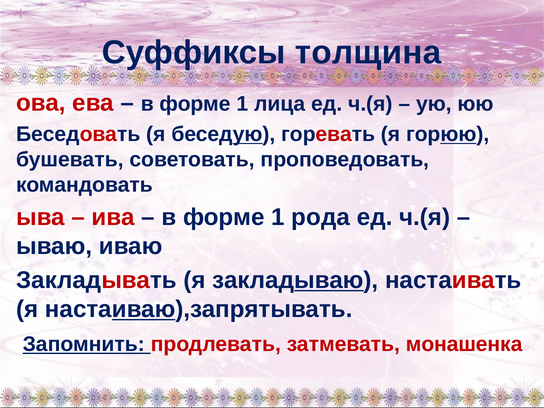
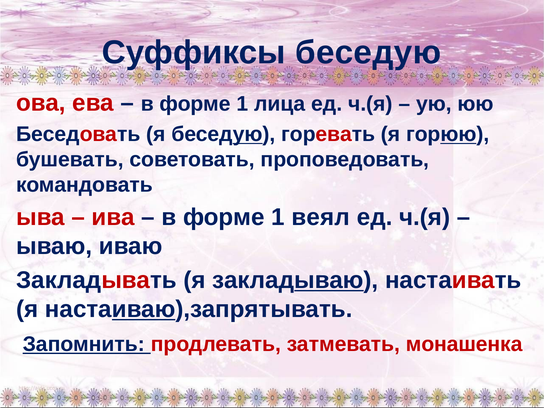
Суффиксы толщина: толщина -> беседую
рода: рода -> веял
